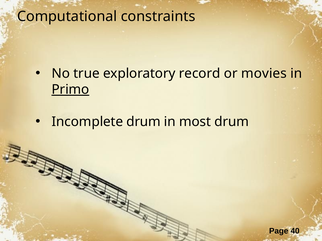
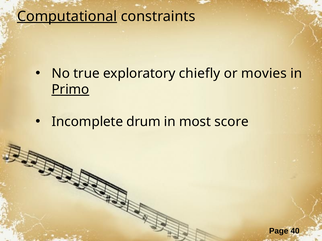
Computational underline: none -> present
record: record -> chiefly
most drum: drum -> score
